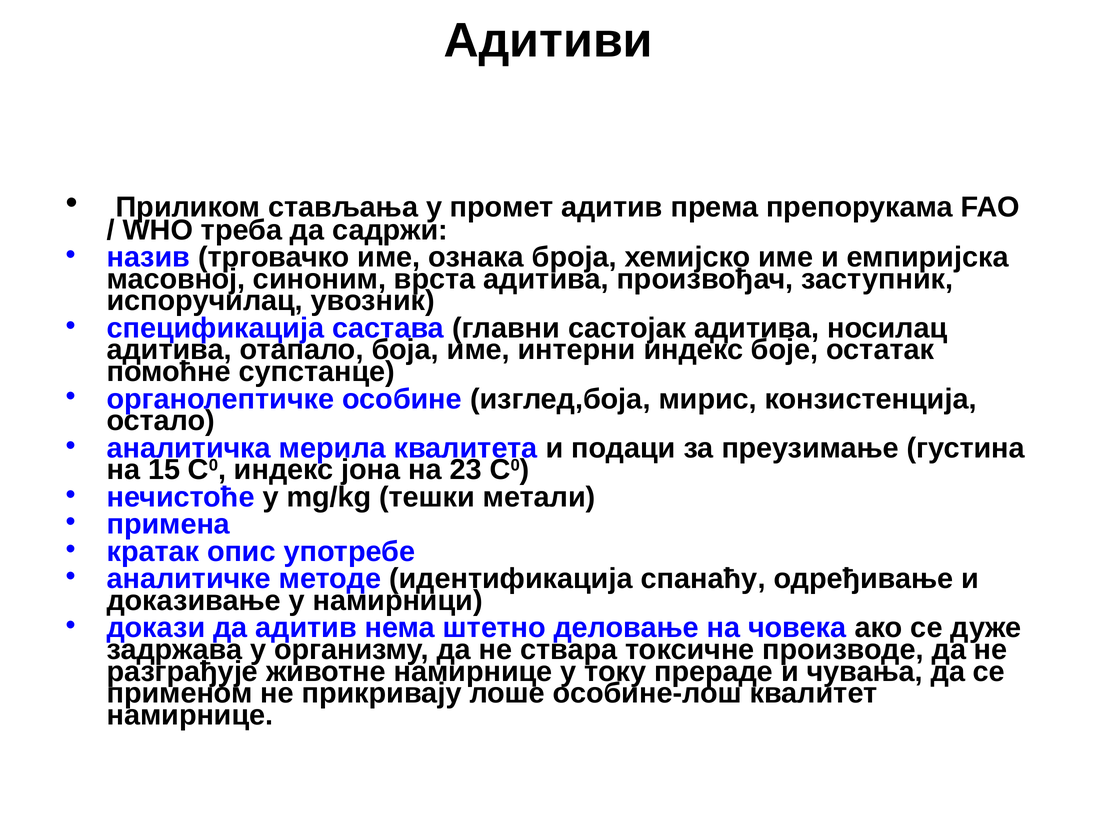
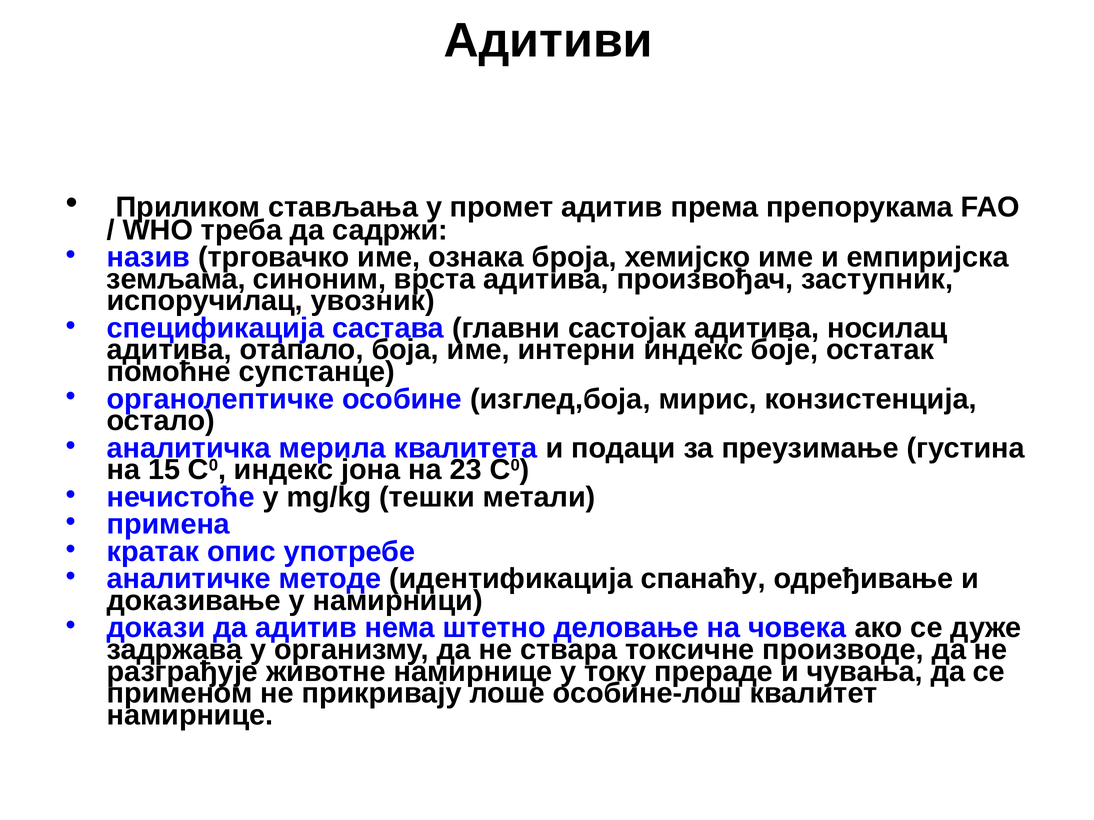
масовној: масовној -> земљама
